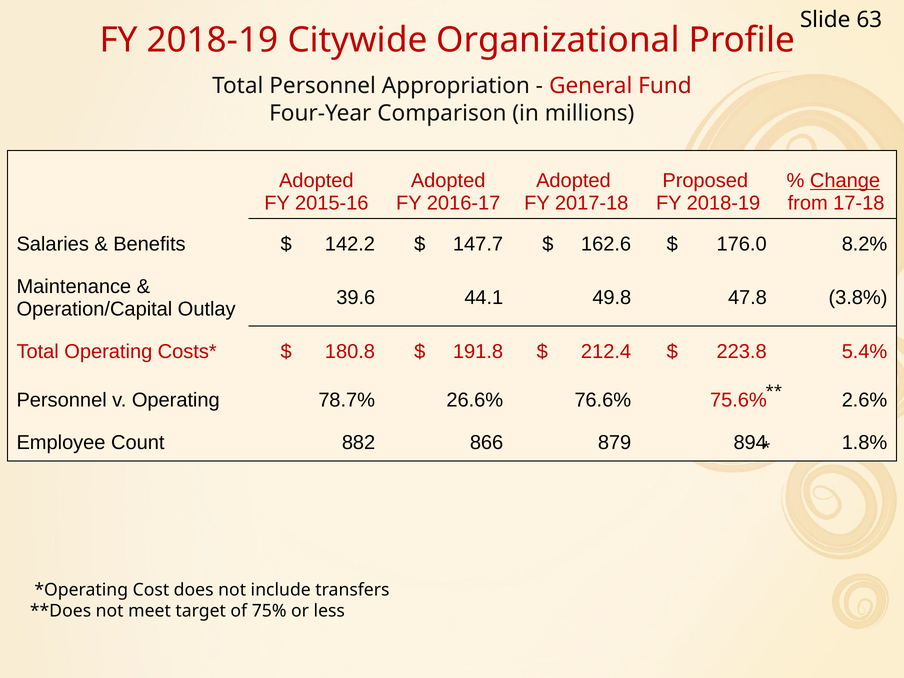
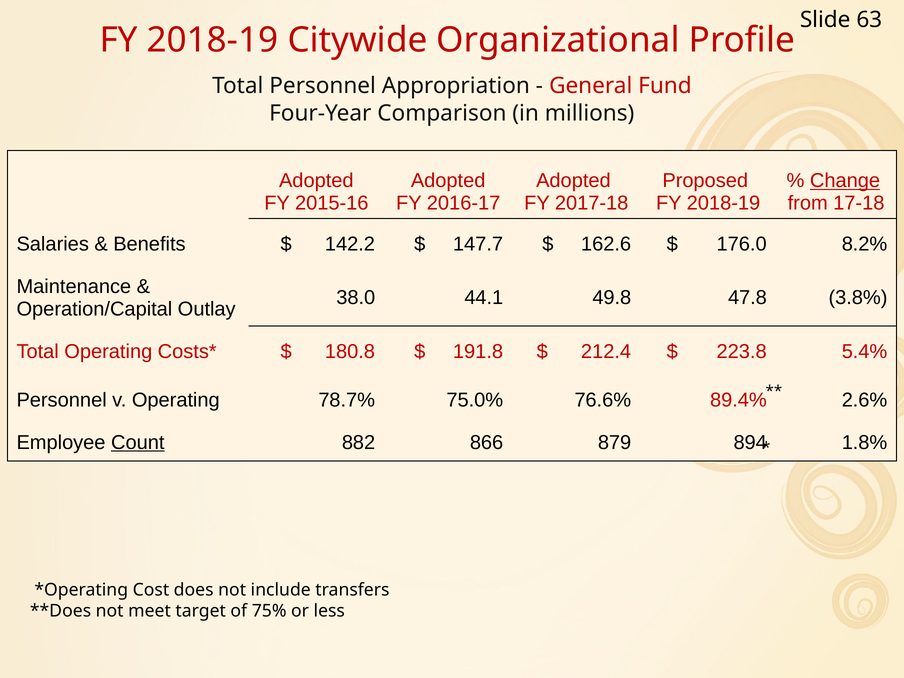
39.6: 39.6 -> 38.0
26.6%: 26.6% -> 75.0%
75.6%: 75.6% -> 89.4%
Count underline: none -> present
